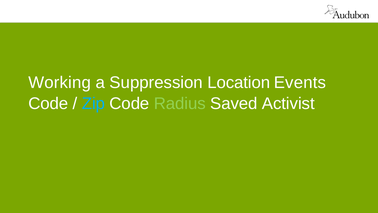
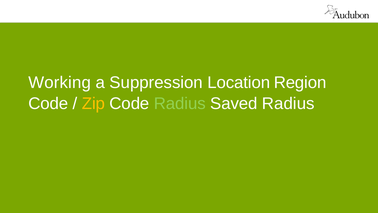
Events: Events -> Region
Zip colour: light blue -> yellow
Saved Activist: Activist -> Radius
